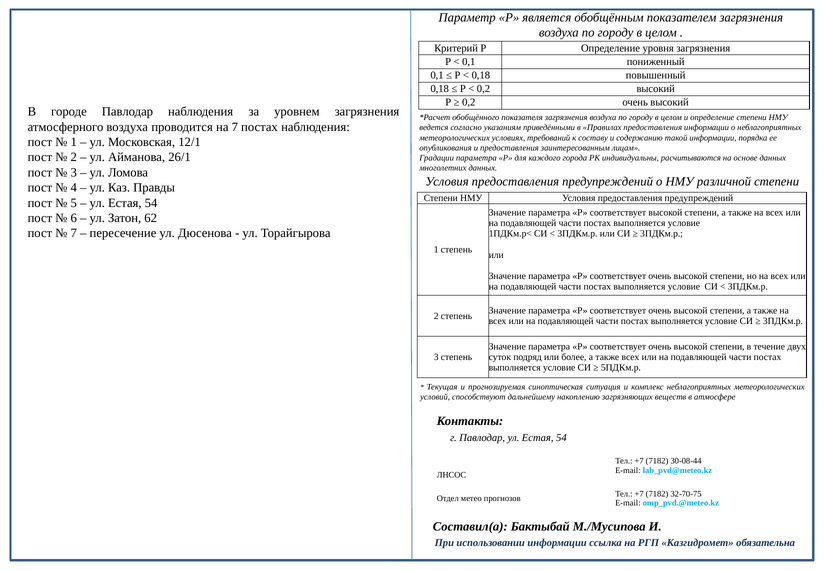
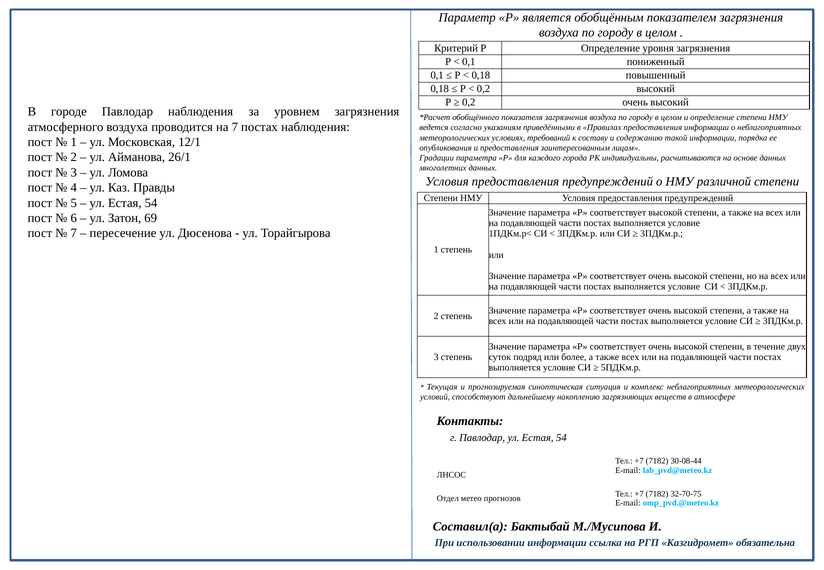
62: 62 -> 69
